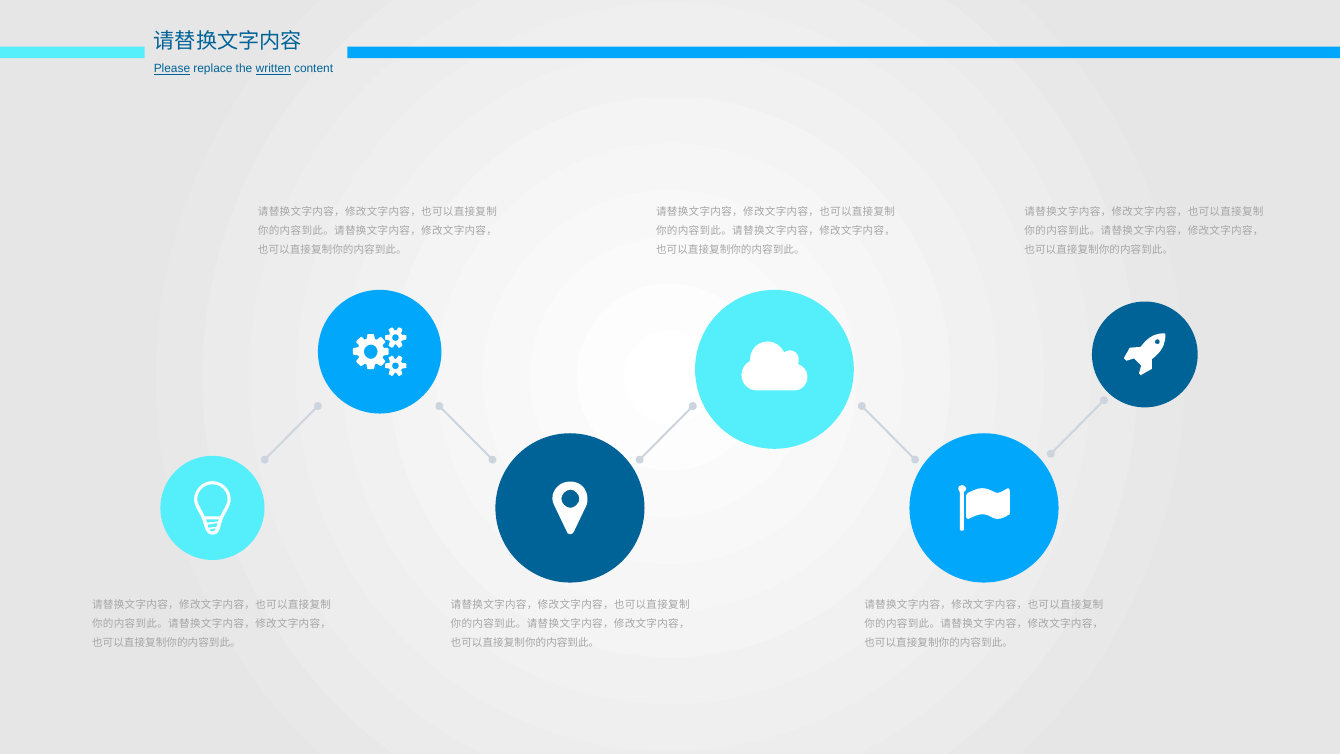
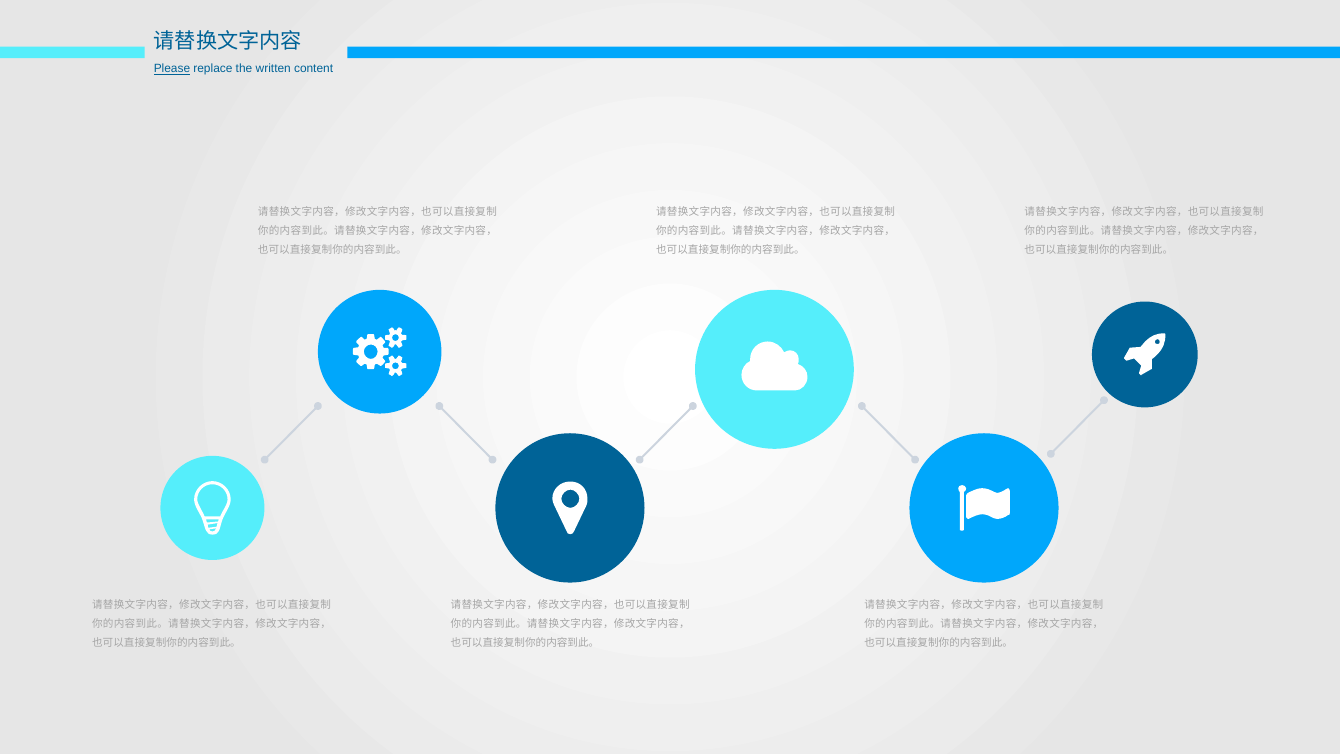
written underline: present -> none
